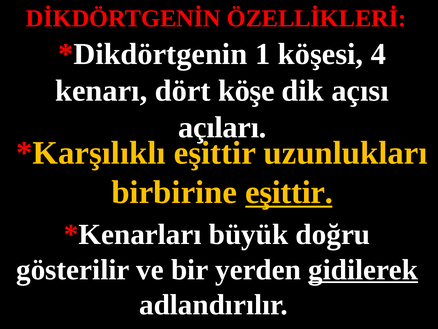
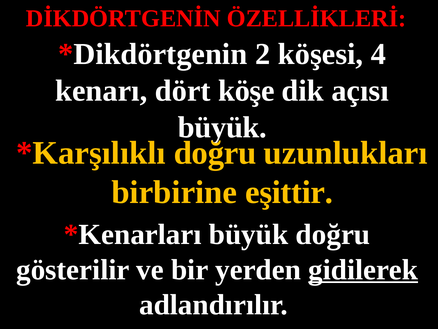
1: 1 -> 2
açıları at (222, 127): açıları -> büyük
eşittir at (215, 153): eşittir -> doğru
eşittir at (289, 192) underline: present -> none
